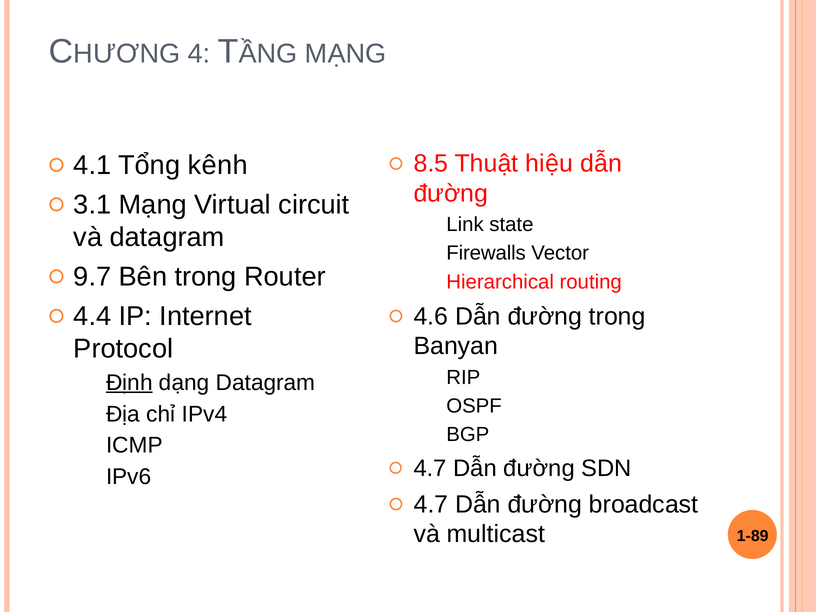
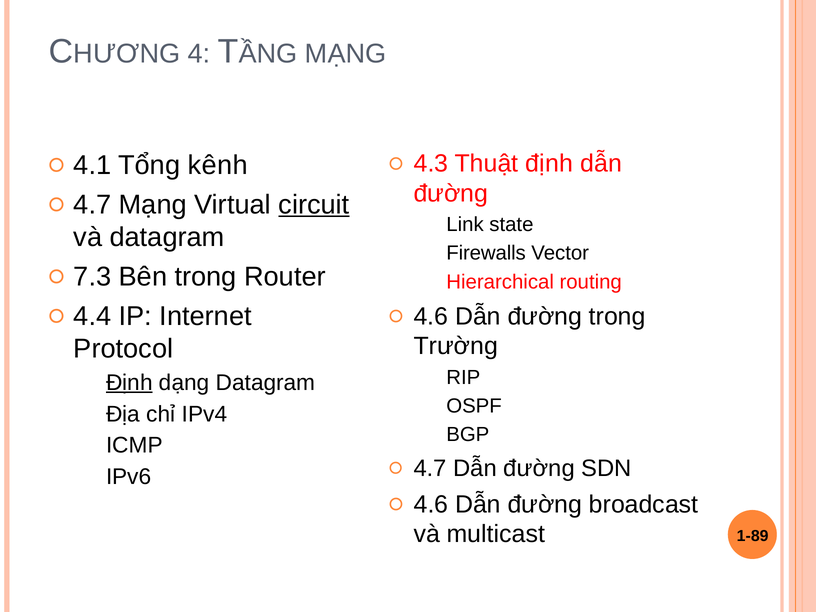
8.5: 8.5 -> 4.3
Thuật hiệu: hiệu -> định
3.1 at (92, 205): 3.1 -> 4.7
circuit underline: none -> present
9.7: 9.7 -> 7.3
Banyan: Banyan -> Trường
4.7 at (431, 504): 4.7 -> 4.6
